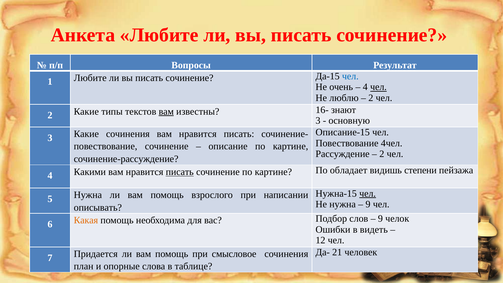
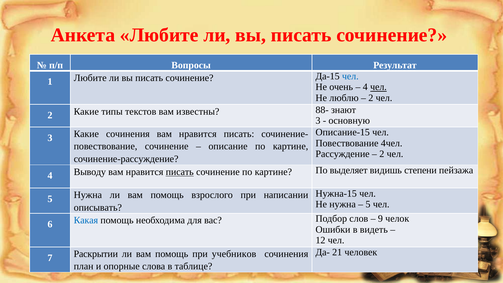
вам at (166, 112) underline: present -> none
16-: 16- -> 88-
Какими: Какими -> Выводу
обладает: обладает -> выделяет
чел at (368, 193) underline: present -> none
9 at (368, 204): 9 -> 5
Какая colour: orange -> blue
Придается: Придается -> Раскрытии
смысловое: смысловое -> учебников
